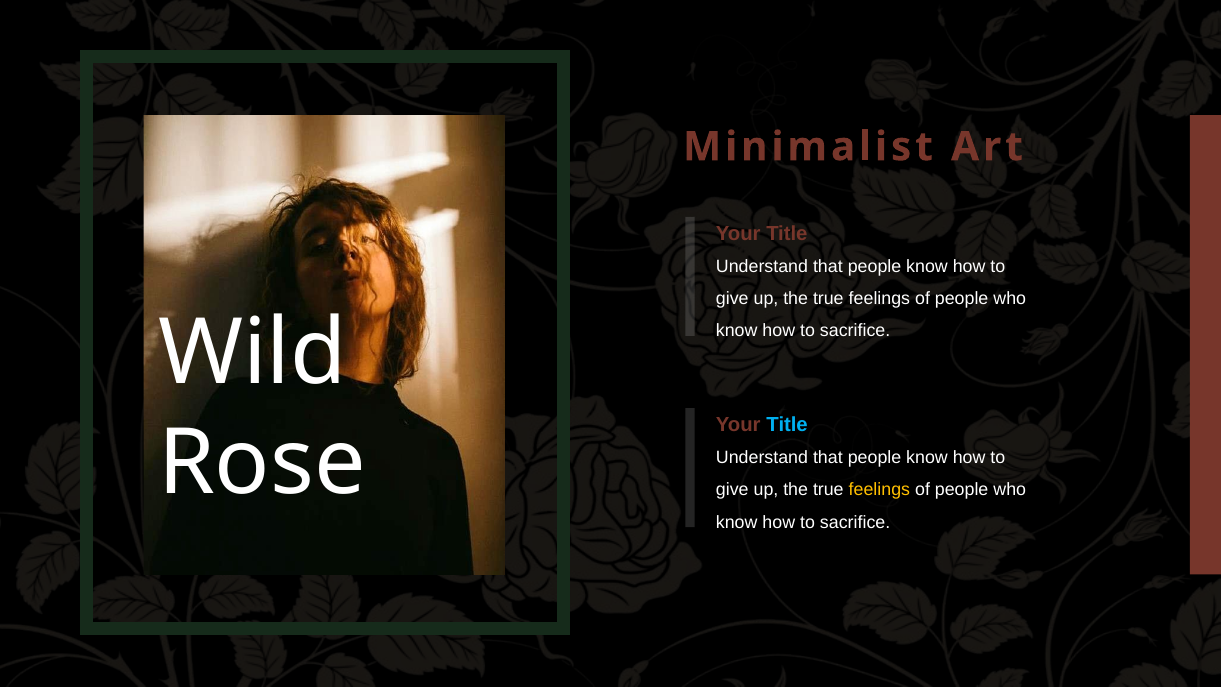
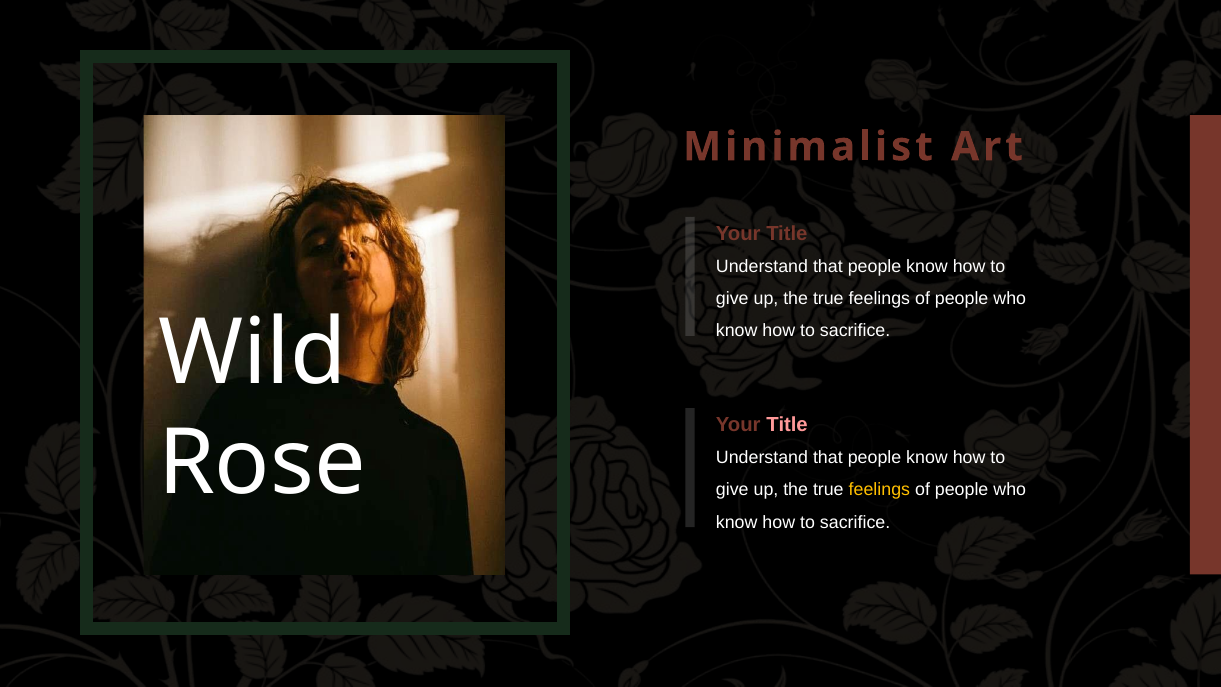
Title at (787, 425) colour: light blue -> pink
